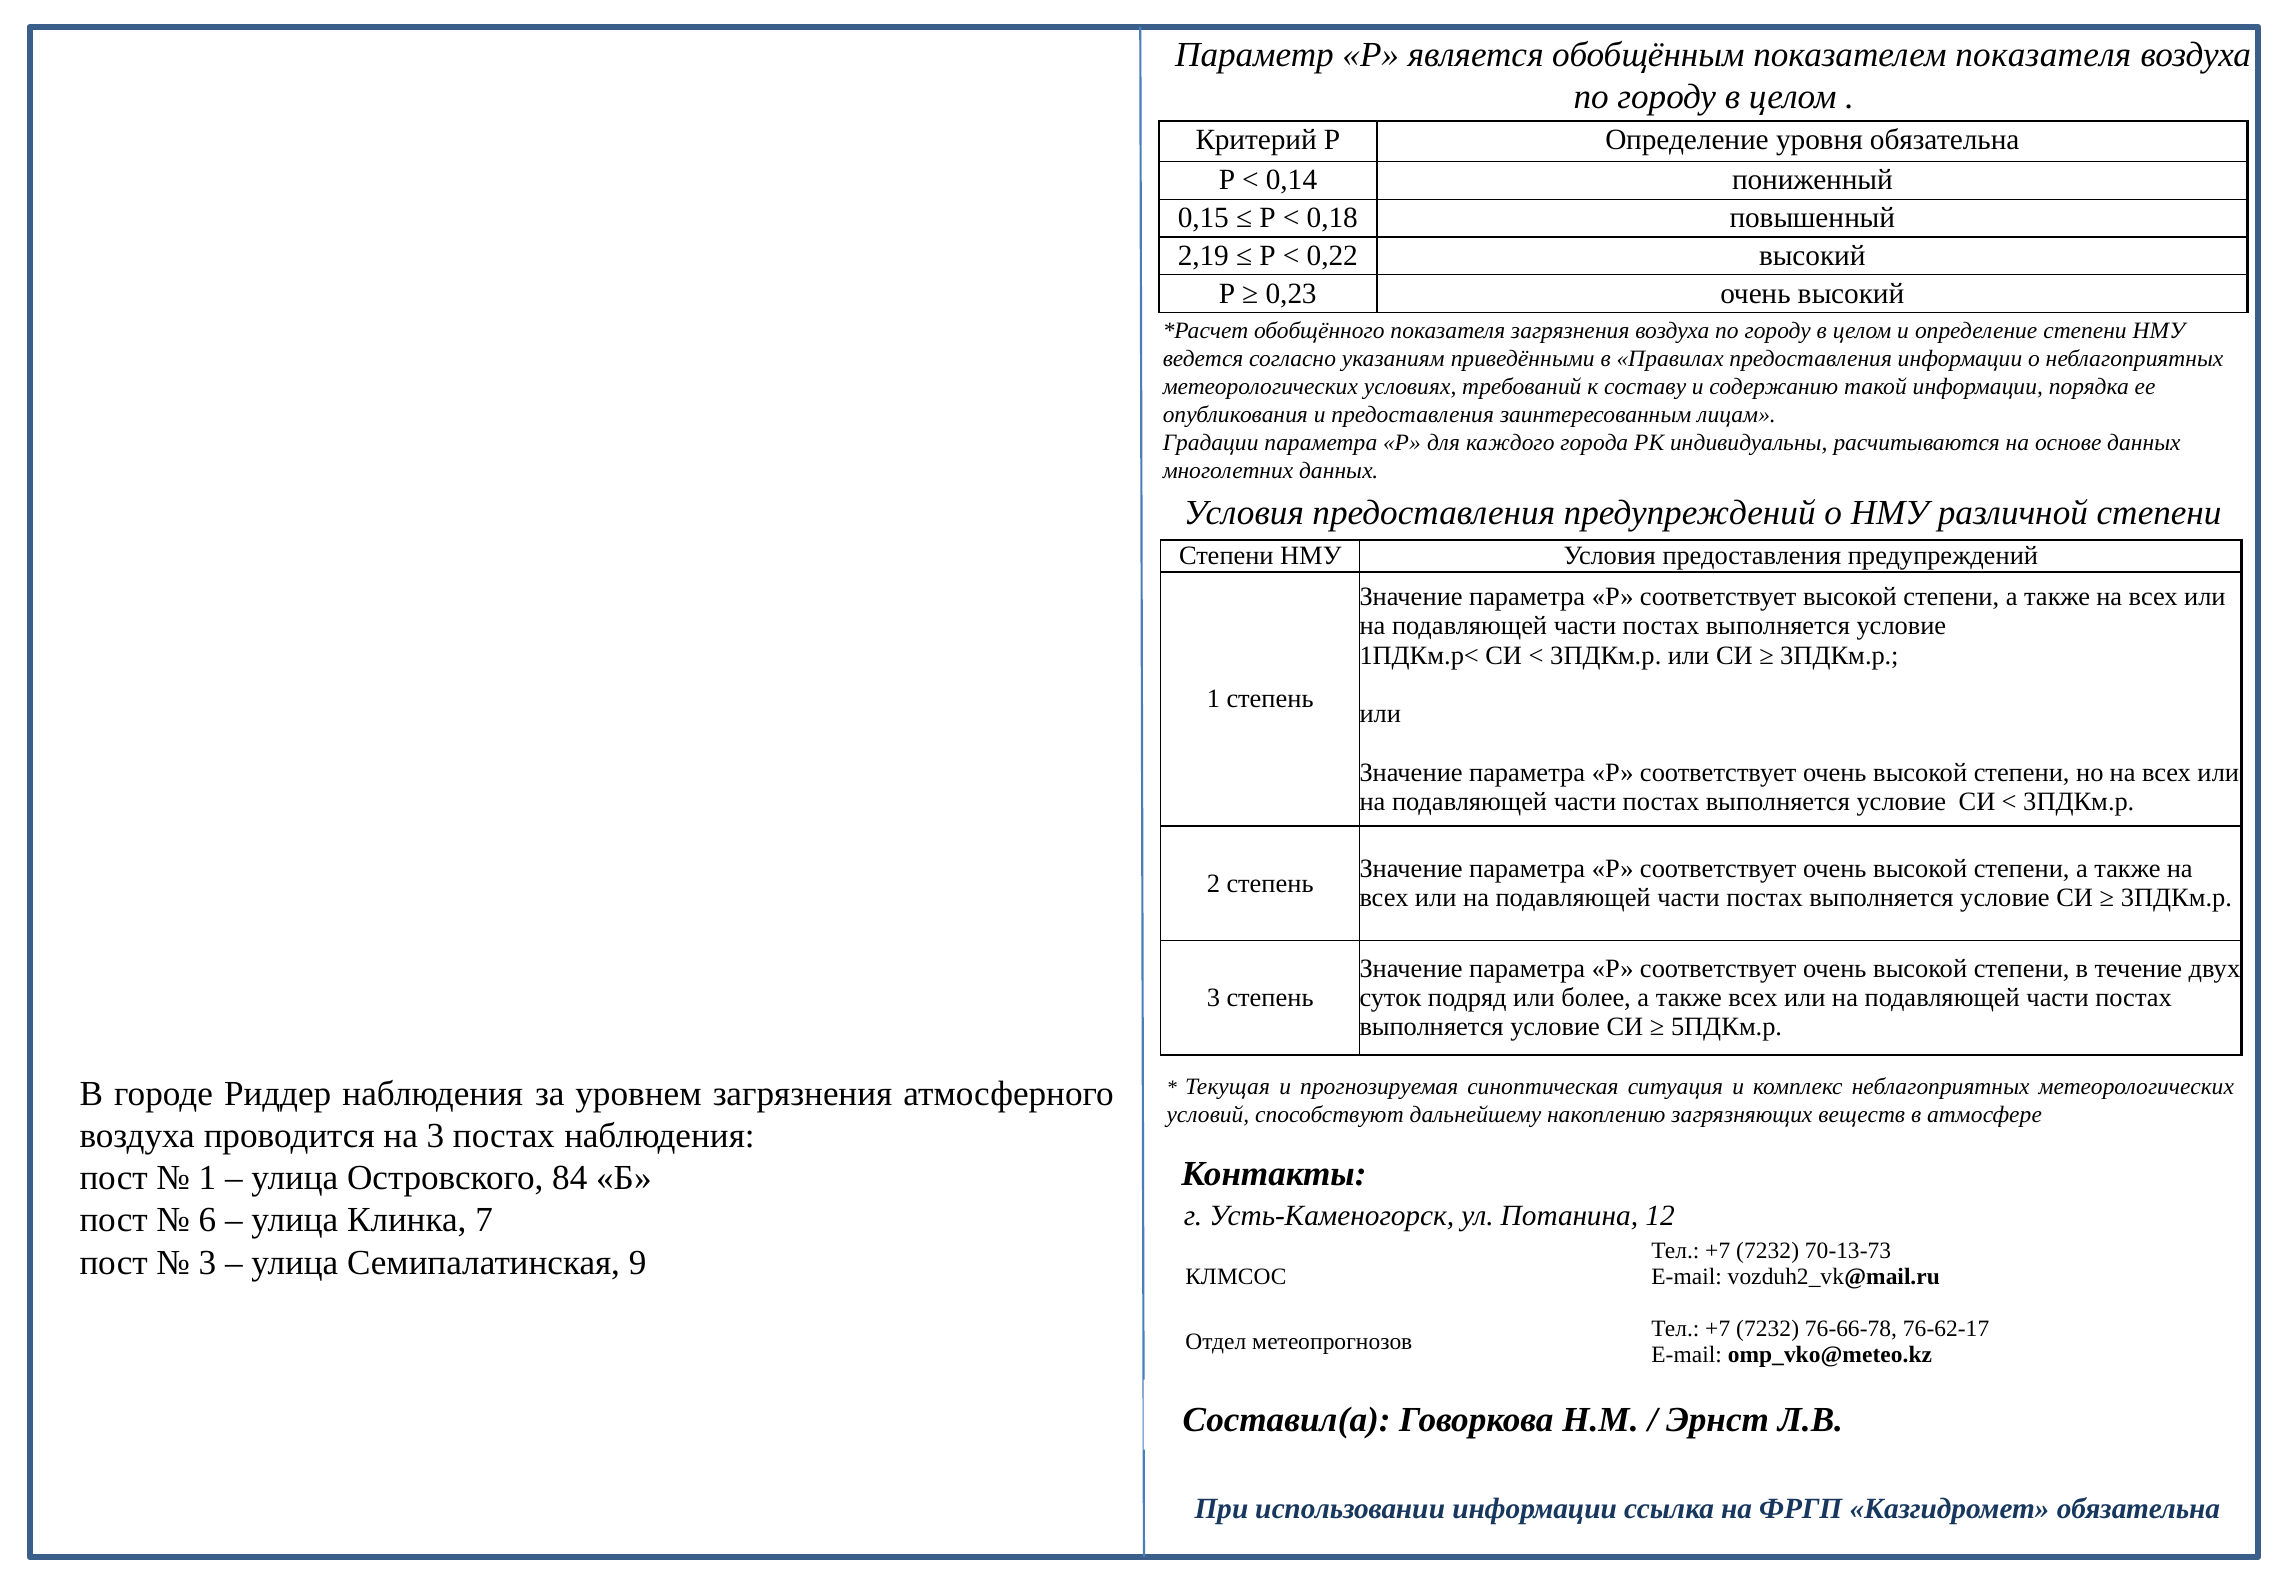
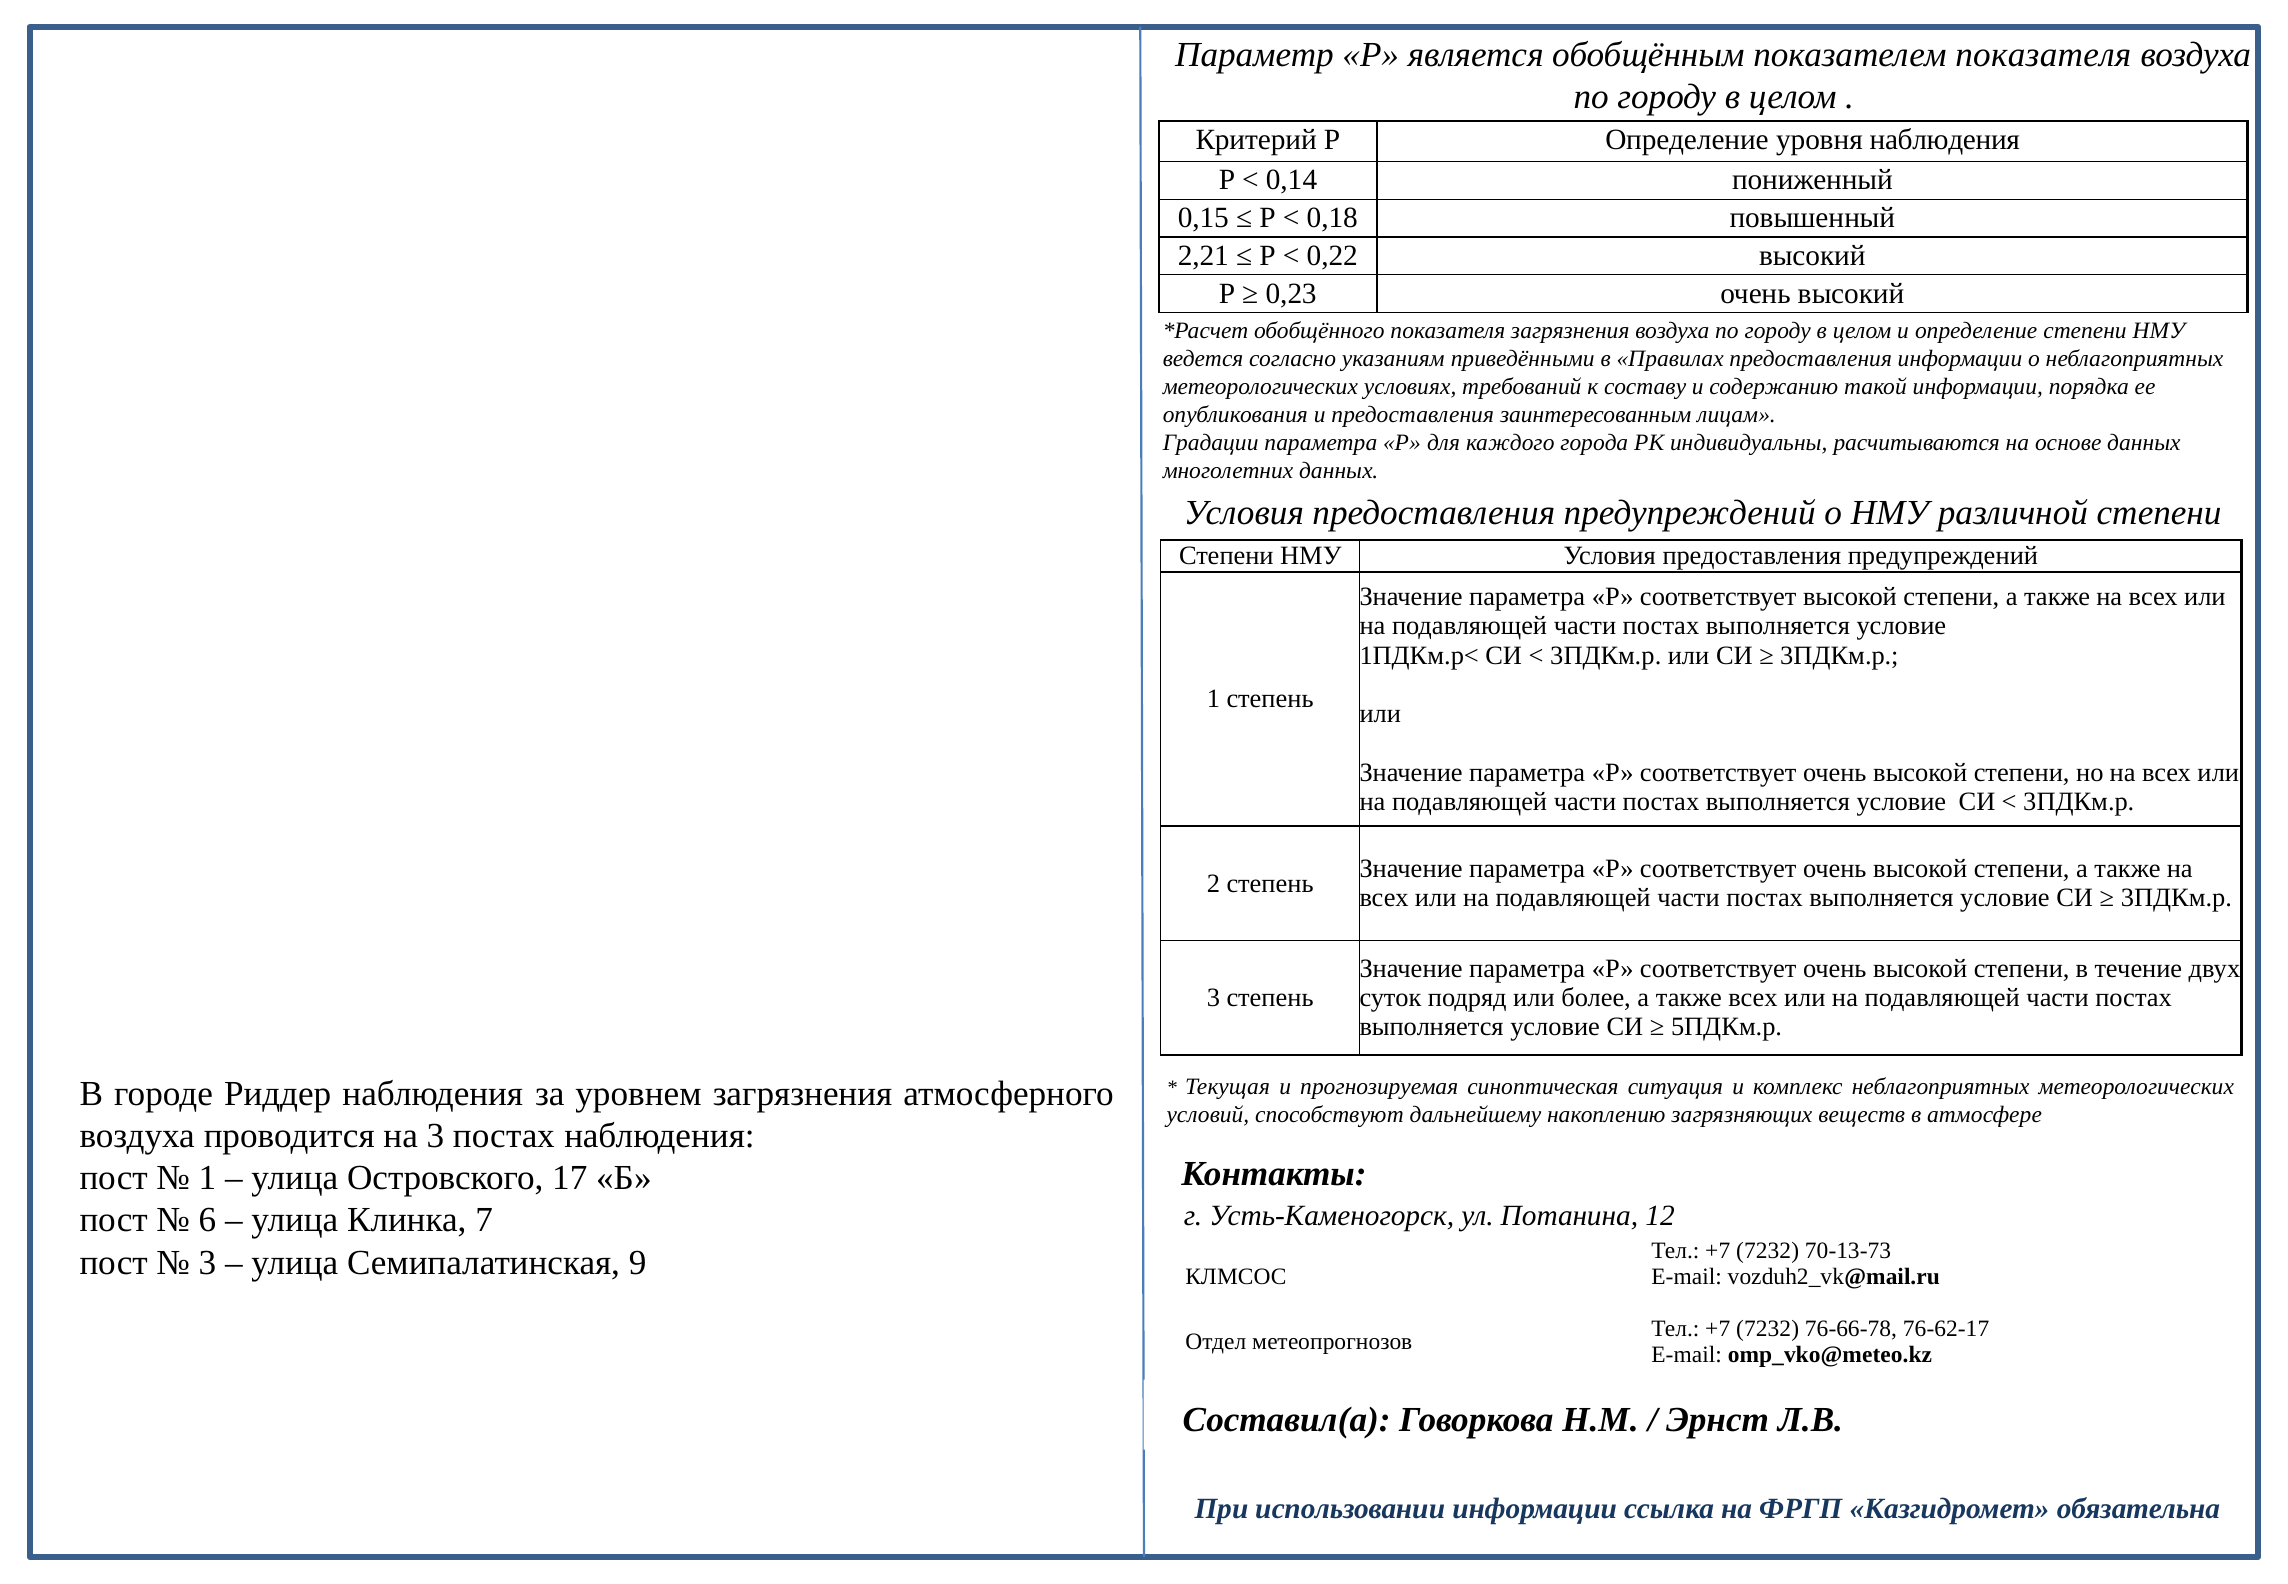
уровня обязательна: обязательна -> наблюдения
2,19: 2,19 -> 2,21
84: 84 -> 17
